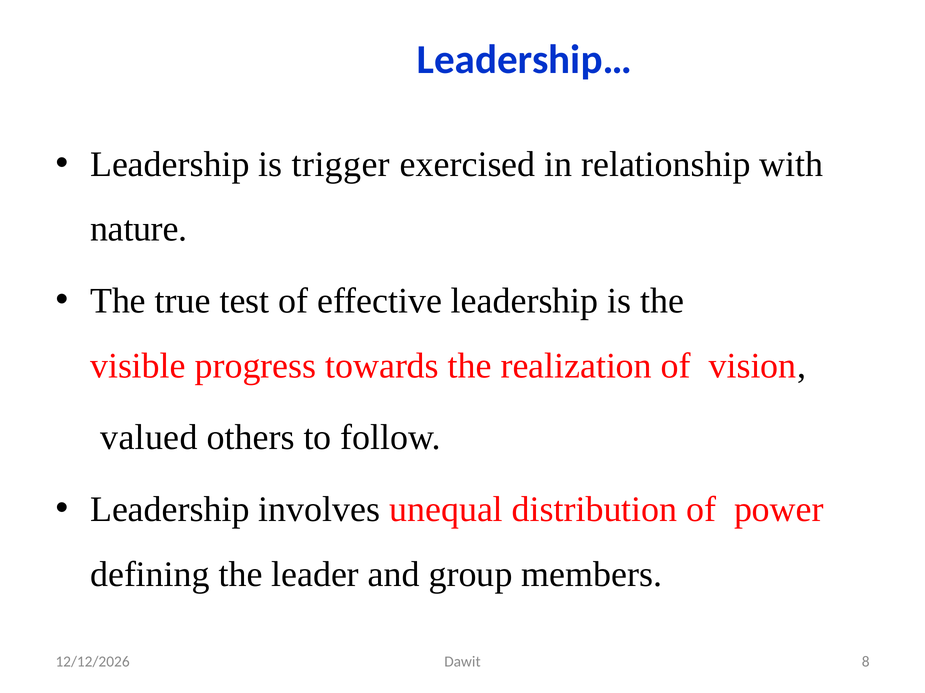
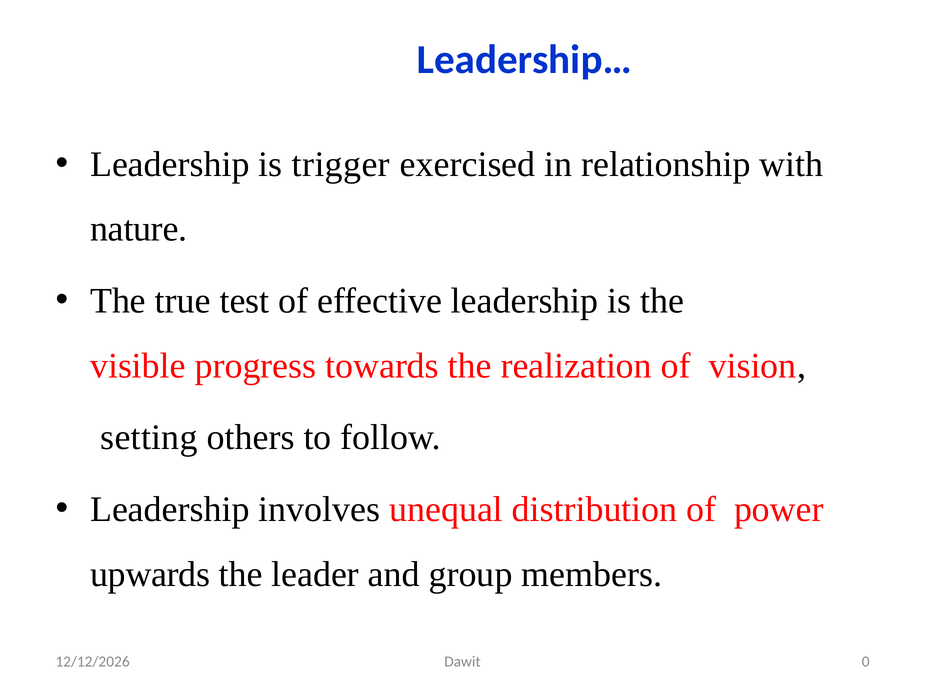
valued: valued -> setting
defining: defining -> upwards
8: 8 -> 0
